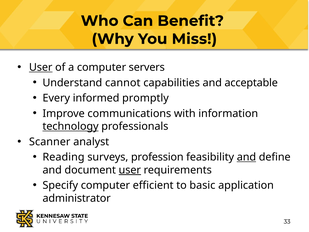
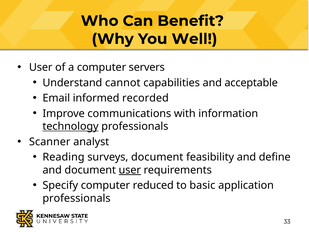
Miss: Miss -> Well
User at (41, 67) underline: present -> none
Every: Every -> Email
promptly: promptly -> recorded
surveys profession: profession -> document
and at (246, 157) underline: present -> none
efficient: efficient -> reduced
administrator at (77, 198): administrator -> professionals
